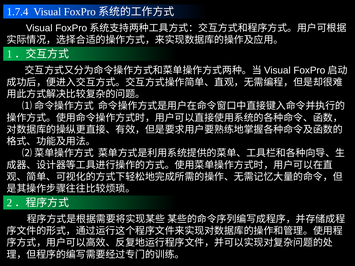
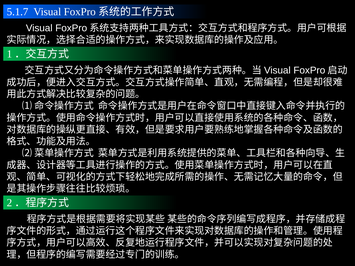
1.7.4: 1.7.4 -> 5.1.7
